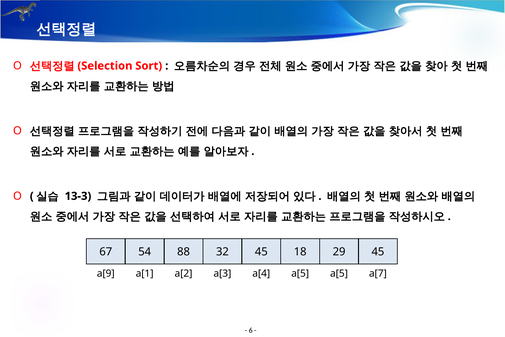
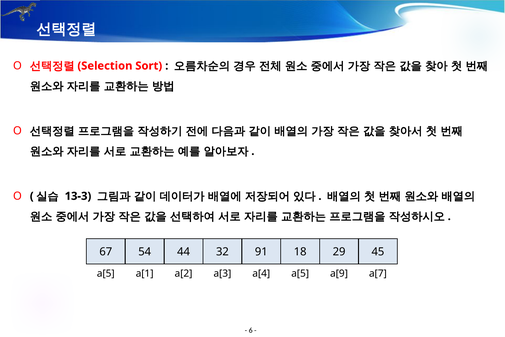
88: 88 -> 44
32 45: 45 -> 91
a[9 at (106, 273): a[9 -> a[5
a[5 a[5: a[5 -> a[9
